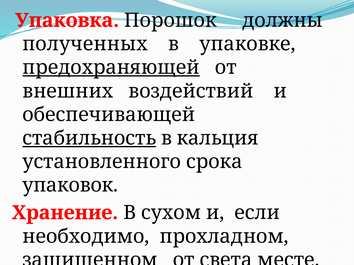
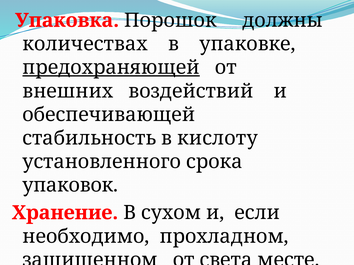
полученных: полученных -> количествах
стабильность underline: present -> none
кальция: кальция -> кислоту
